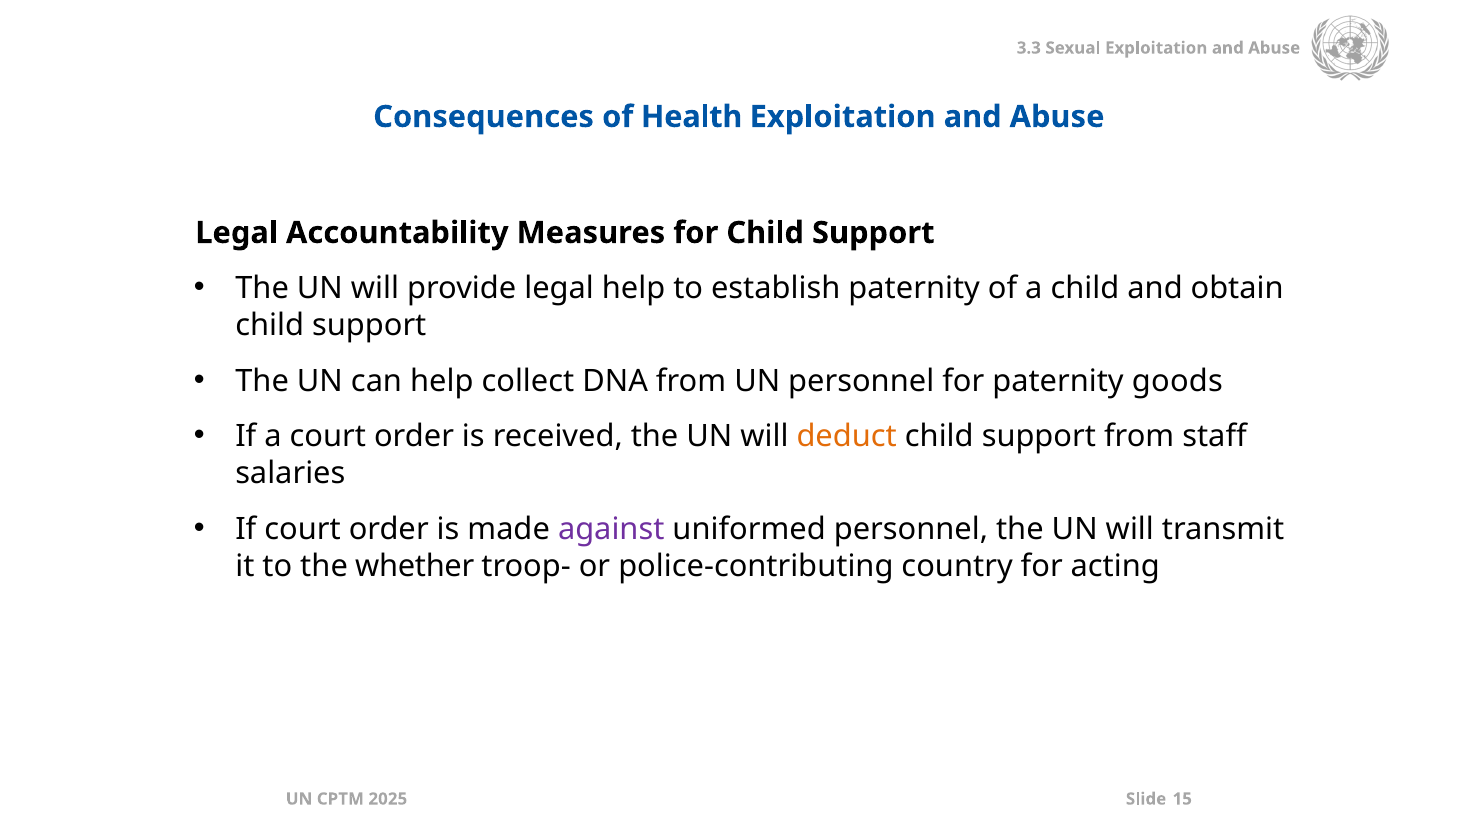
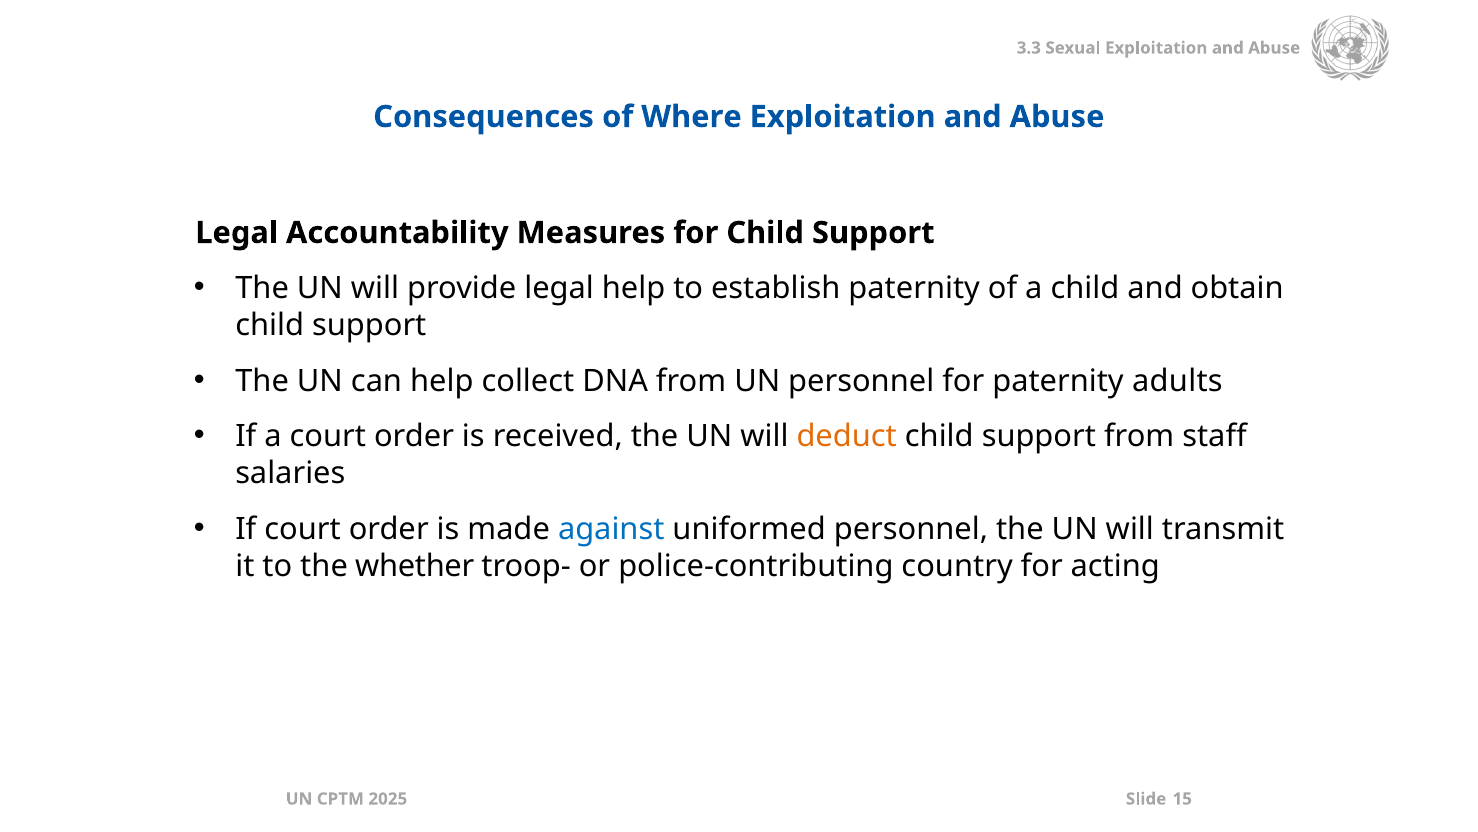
Health: Health -> Where
goods: goods -> adults
against colour: purple -> blue
